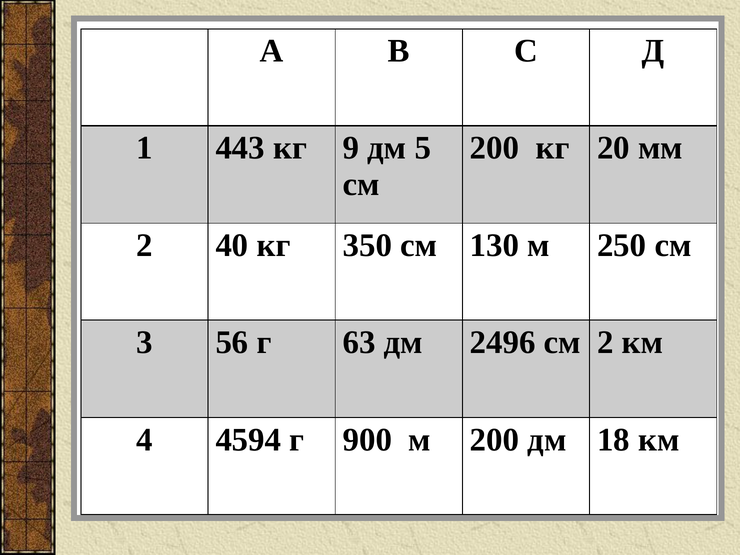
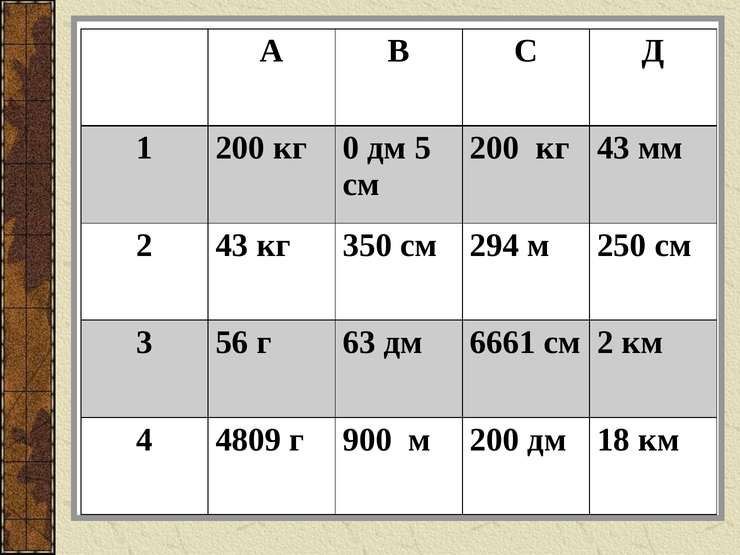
1 443: 443 -> 200
9: 9 -> 0
кг 20: 20 -> 43
2 40: 40 -> 43
130: 130 -> 294
2496: 2496 -> 6661
4594: 4594 -> 4809
